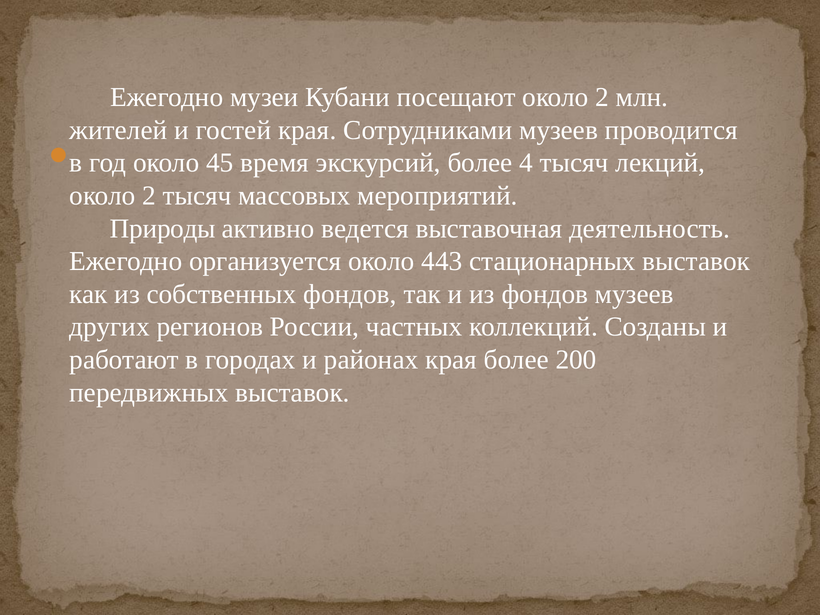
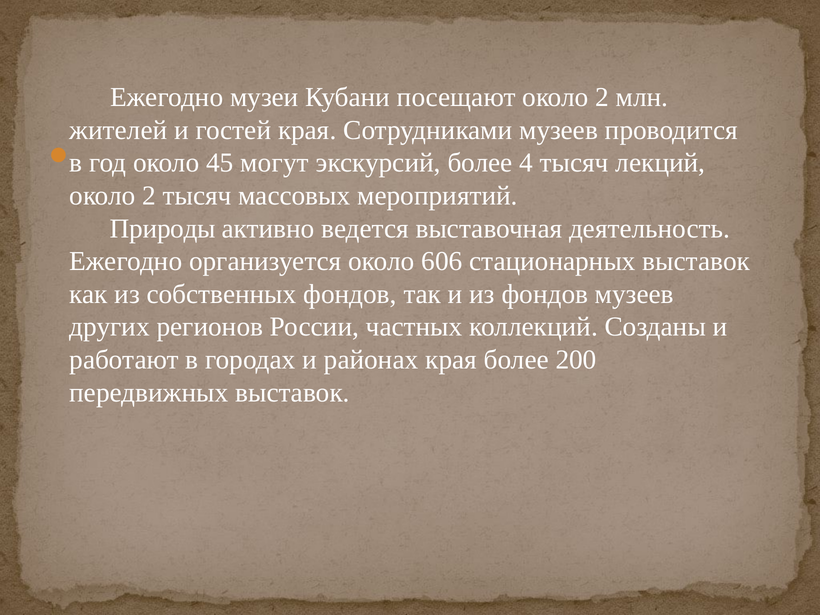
время: время -> могут
443: 443 -> 606
